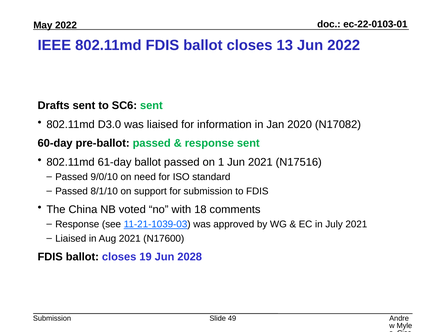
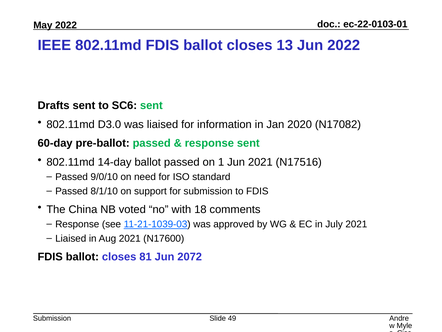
61-day: 61-day -> 14-day
19: 19 -> 81
2028: 2028 -> 2072
